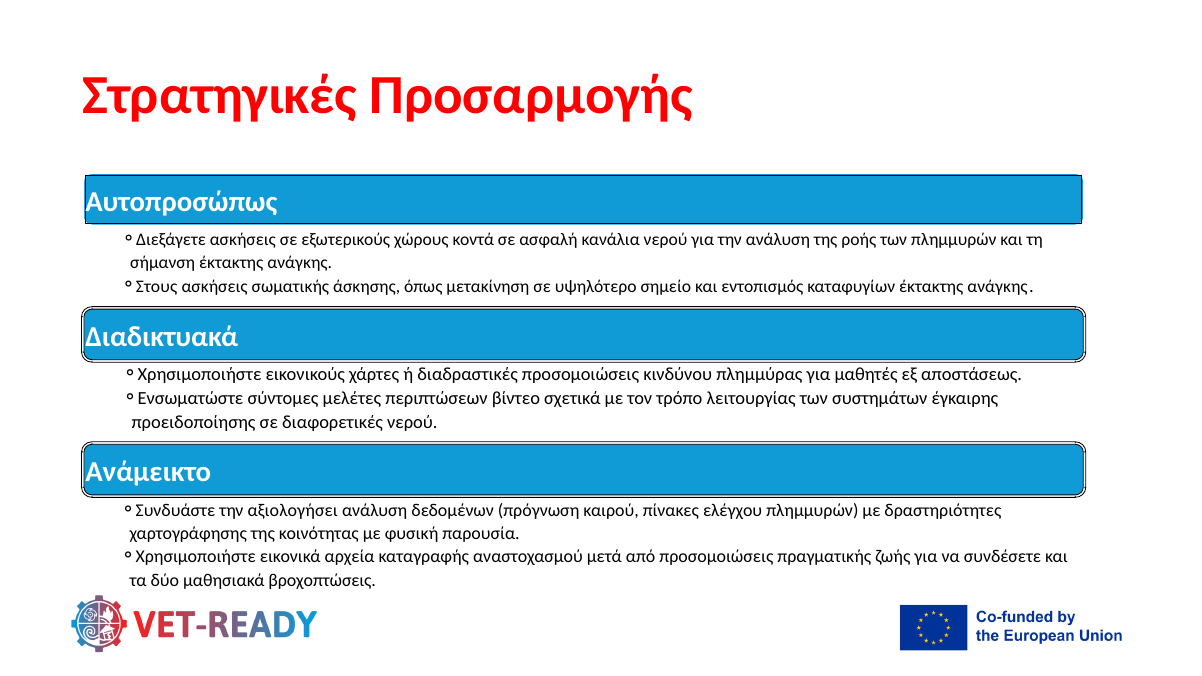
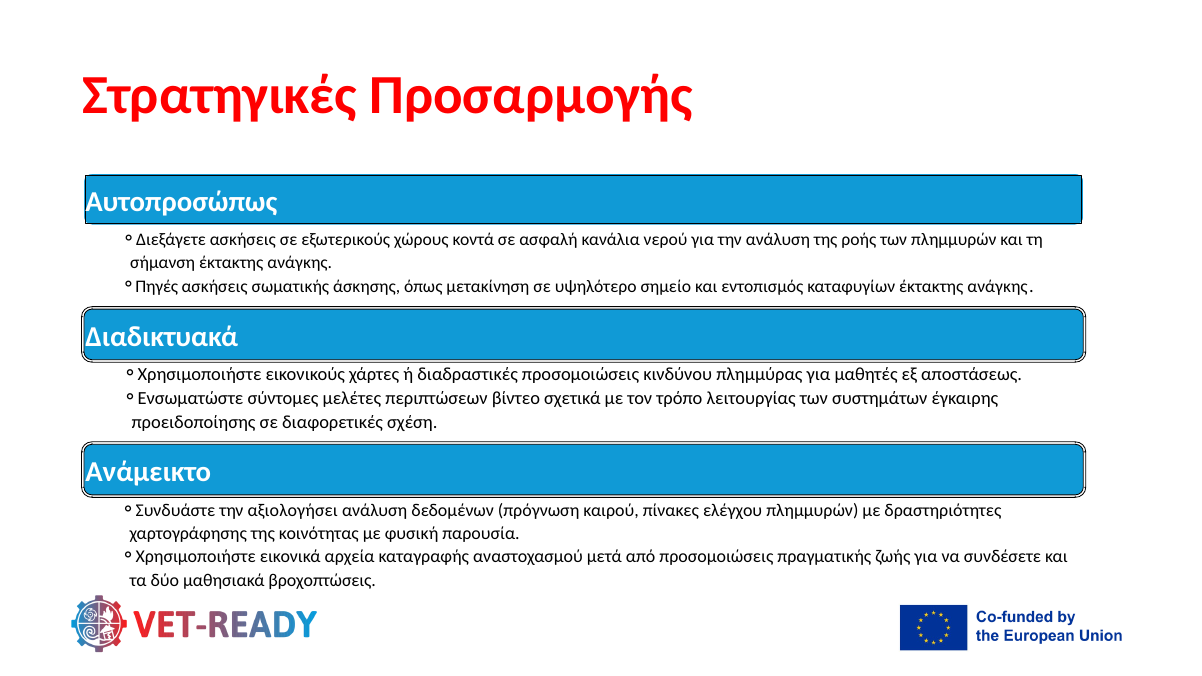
Στους: Στους -> Πηγές
διαφορετικές νερού: νερού -> σχέση
